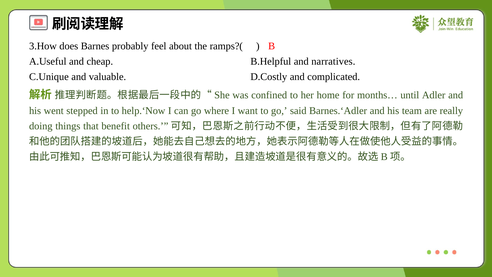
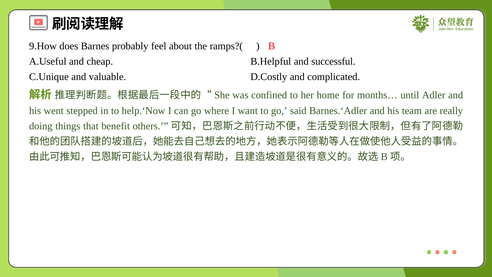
3.How: 3.How -> 9.How
narratives: narratives -> successful
